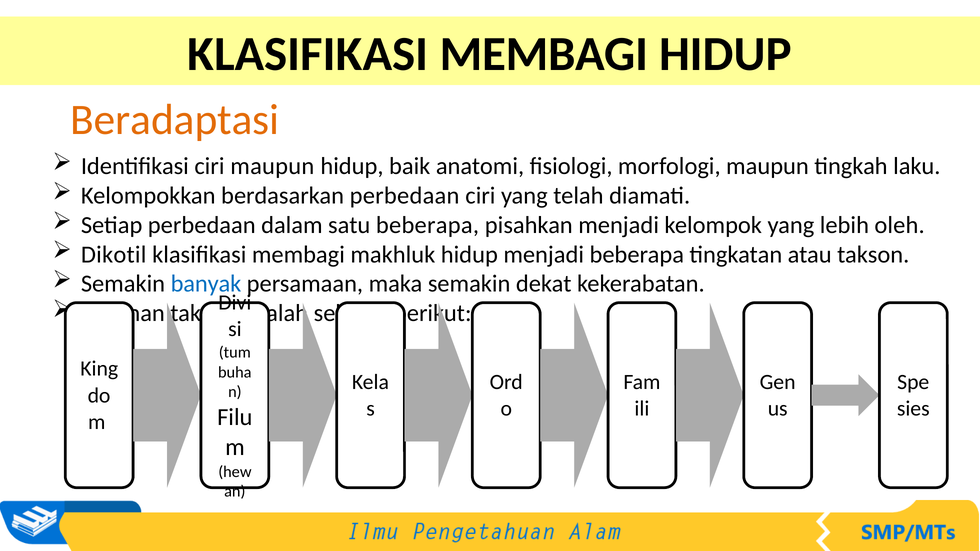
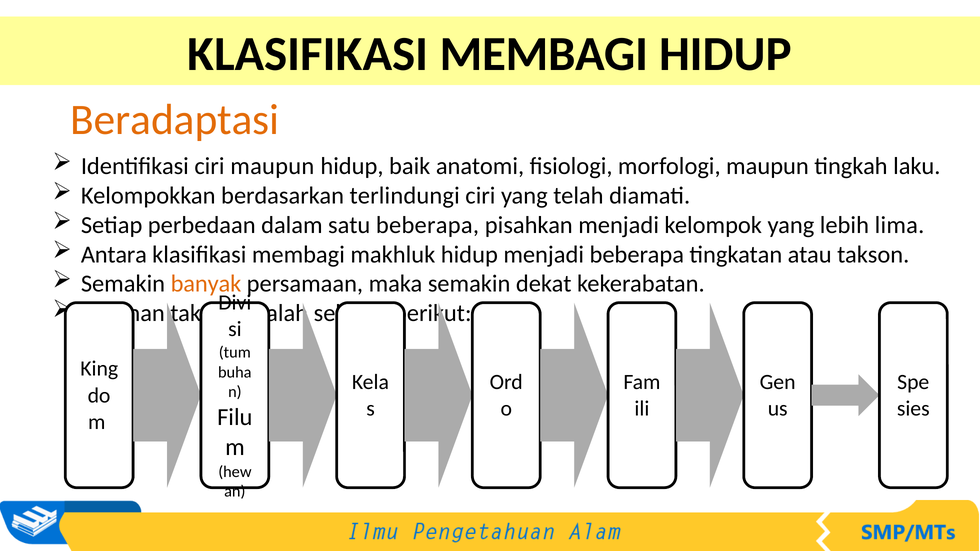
berdasarkan perbedaan: perbedaan -> terlindungi
oleh: oleh -> lima
Dikotil: Dikotil -> Antara
banyak colour: blue -> orange
